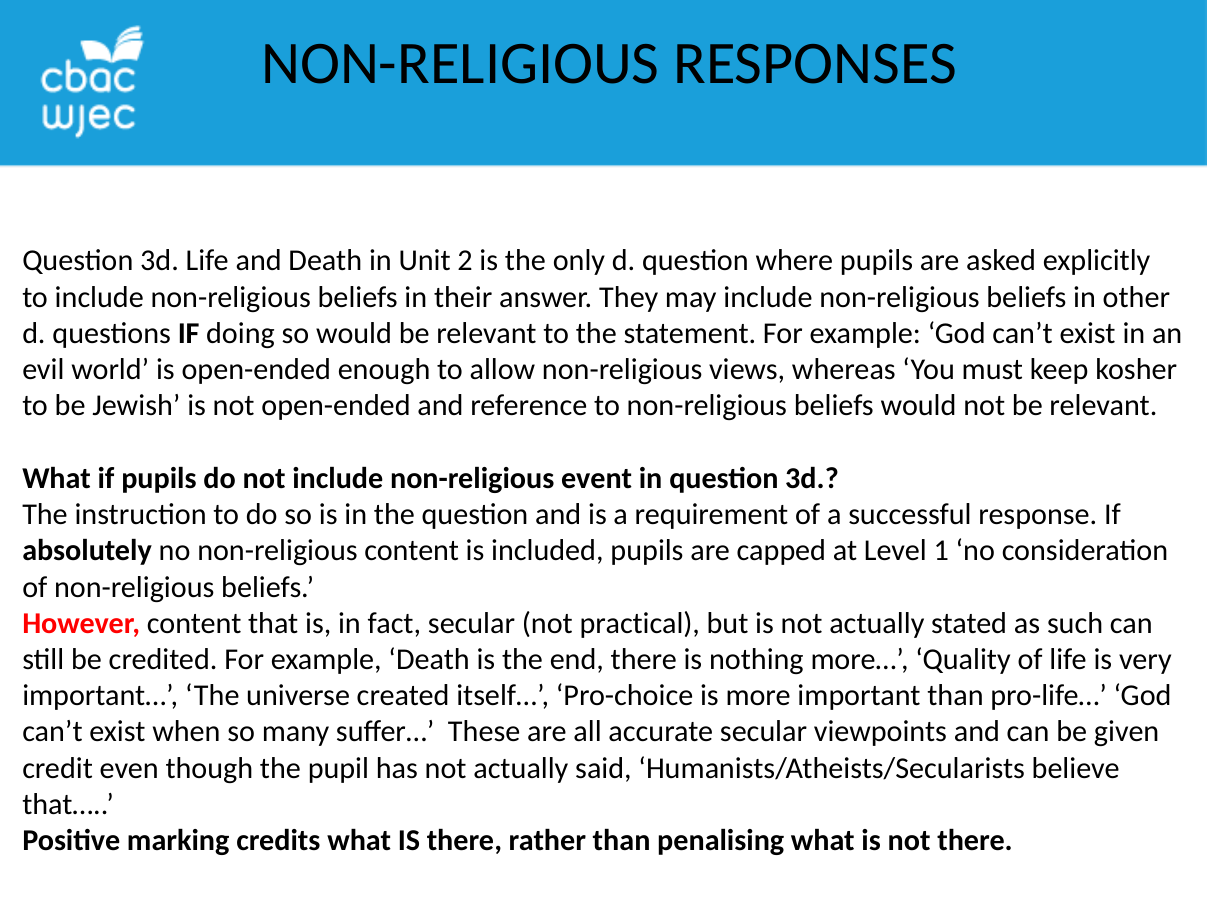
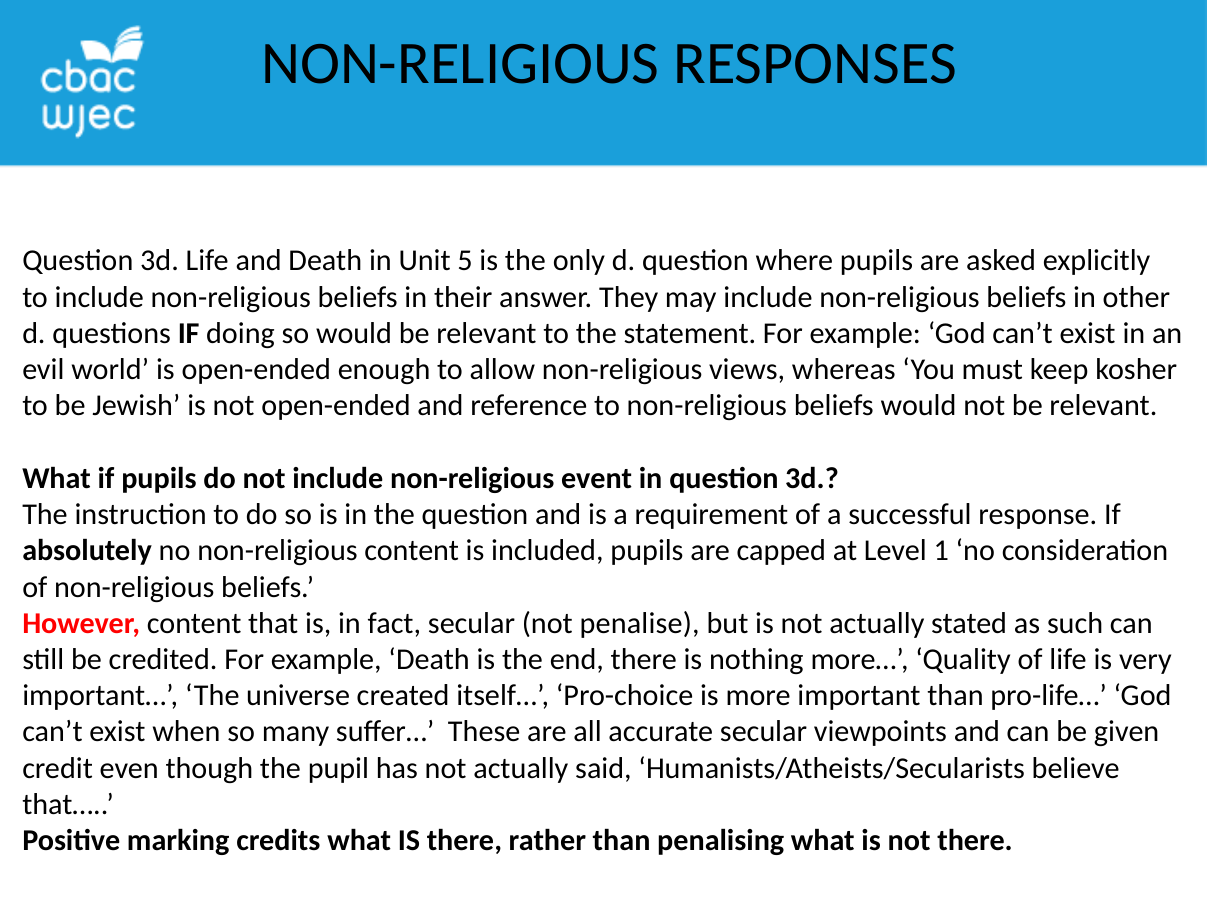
2: 2 -> 5
practical: practical -> penalise
